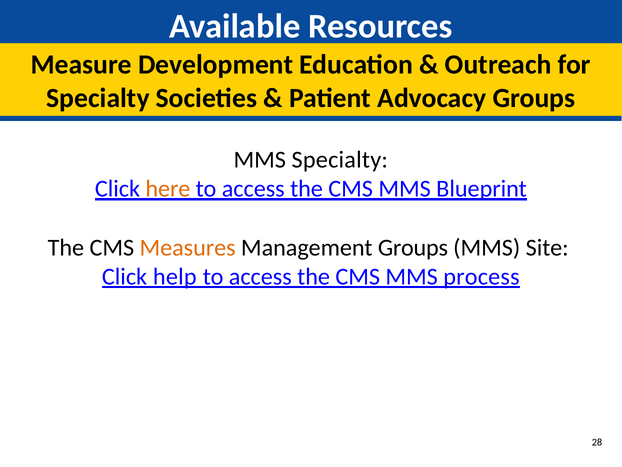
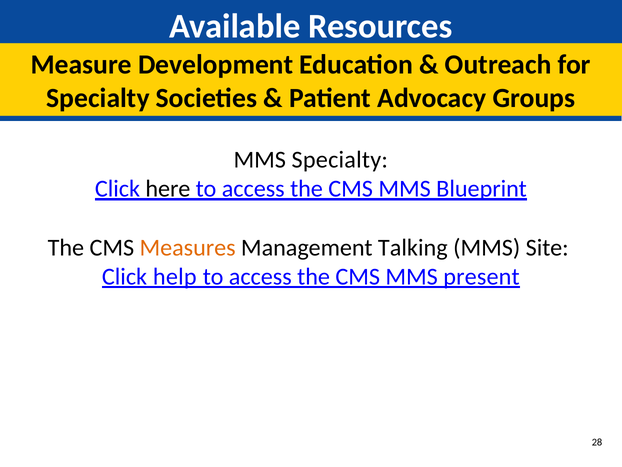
here colour: orange -> black
Management Groups: Groups -> Talking
process: process -> present
